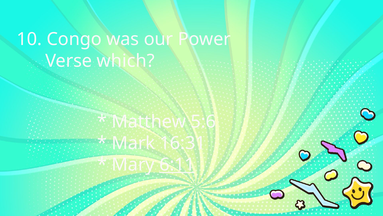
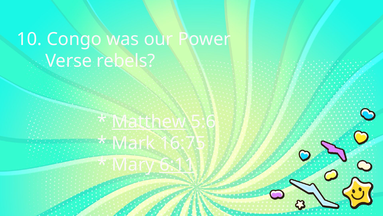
which: which -> rebels
Matthew underline: none -> present
16:31: 16:31 -> 16:75
